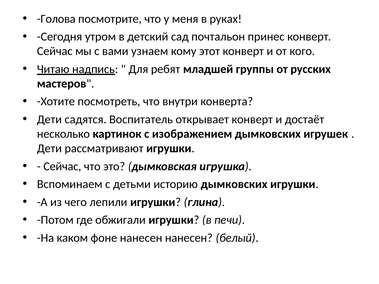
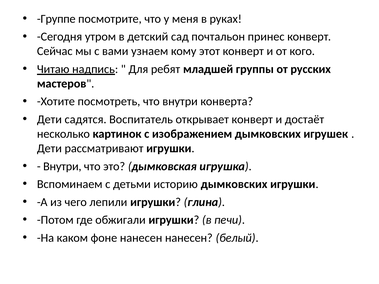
Голова: Голова -> Группе
Сейчас at (62, 166): Сейчас -> Внутри
